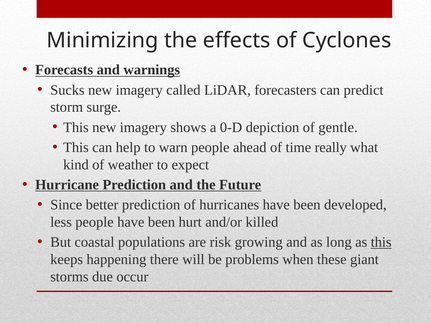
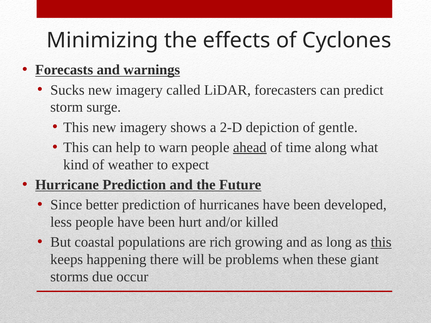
0-D: 0-D -> 2-D
ahead underline: none -> present
really: really -> along
risk: risk -> rich
